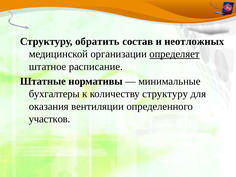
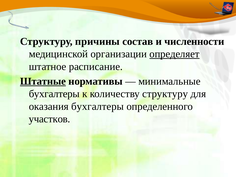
обратить: обратить -> причины
неотложных: неотложных -> численности
Штатные underline: none -> present
оказания вентиляции: вентиляции -> бухгалтеры
